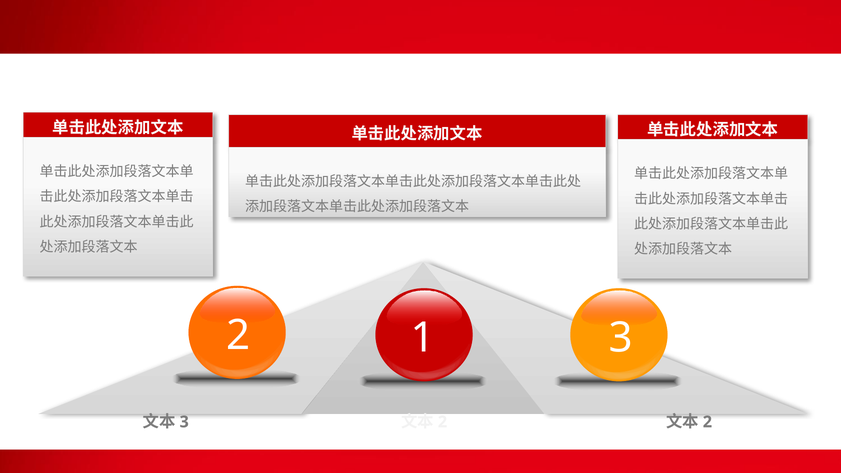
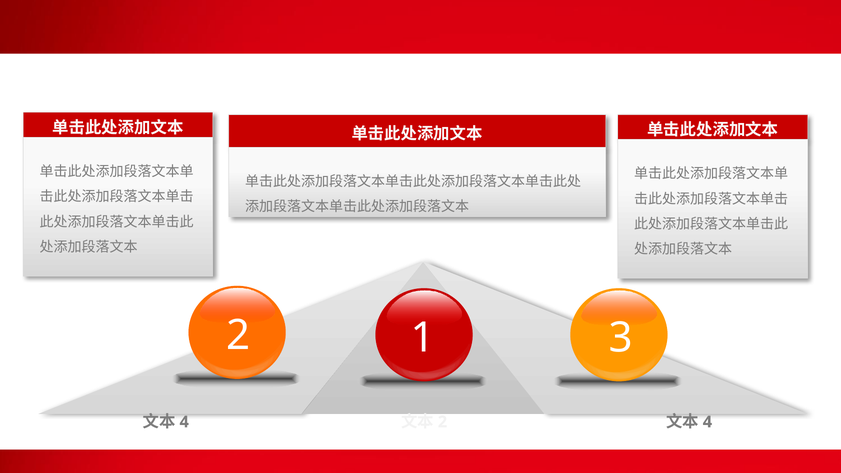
3 at (184, 422): 3 -> 4
2 at (707, 422): 2 -> 4
